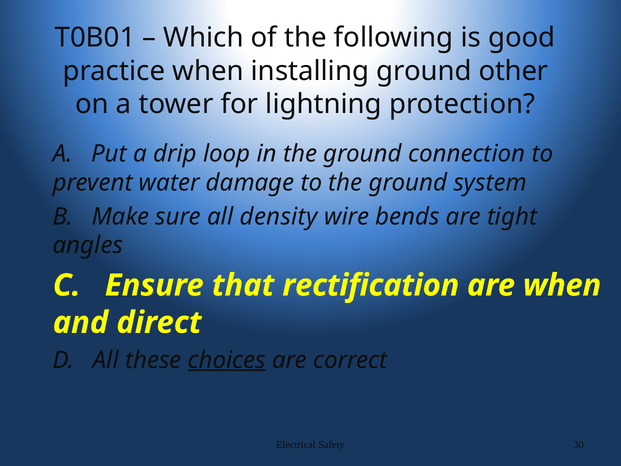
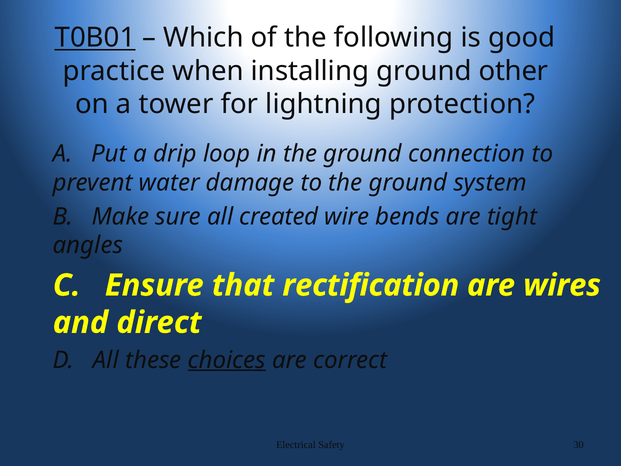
T0B01 underline: none -> present
density: density -> created
are when: when -> wires
